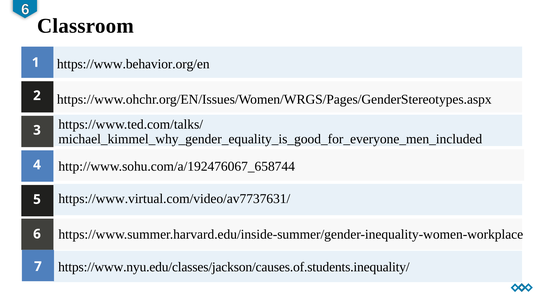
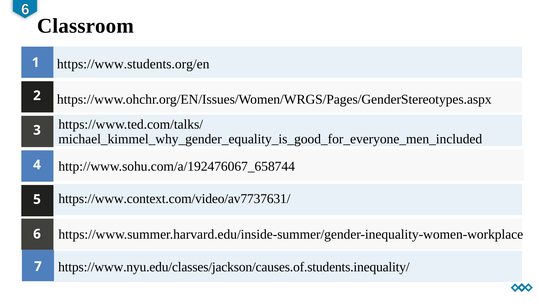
https://www.behavior.org/en: https://www.behavior.org/en -> https://www.students.org/en
https://www.virtual.com/video/av7737631/: https://www.virtual.com/video/av7737631/ -> https://www.context.com/video/av7737631/
